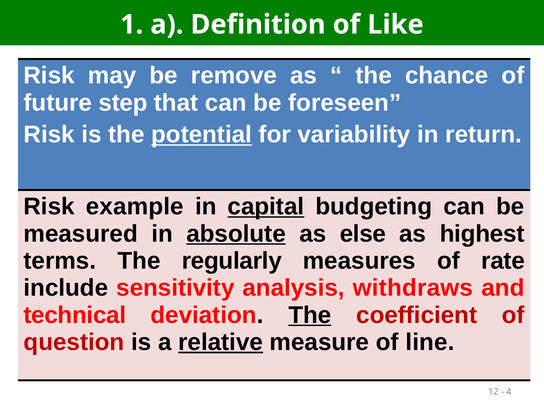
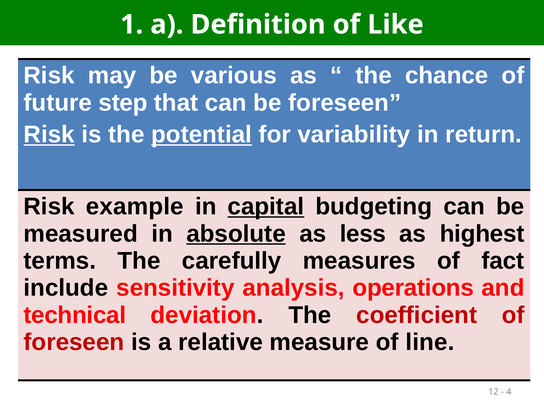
remove: remove -> various
Risk at (49, 135) underline: none -> present
else: else -> less
regularly: regularly -> carefully
rate: rate -> fact
withdraws: withdraws -> operations
The at (310, 315) underline: present -> none
question at (74, 342): question -> foreseen
relative underline: present -> none
